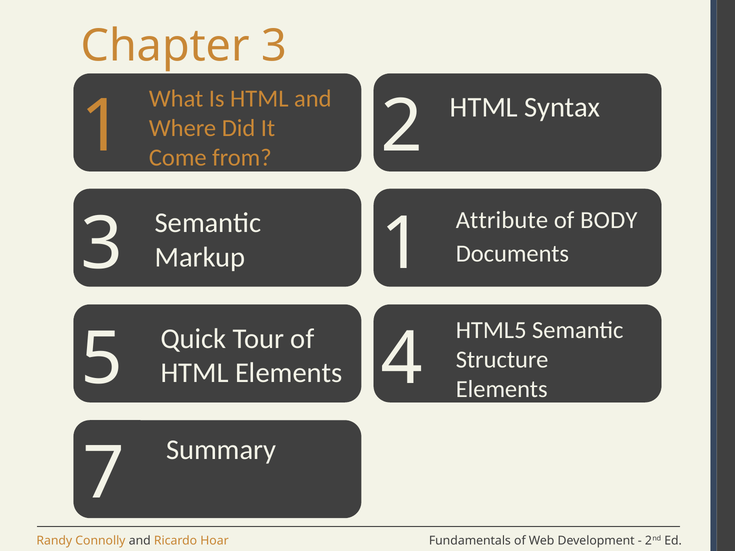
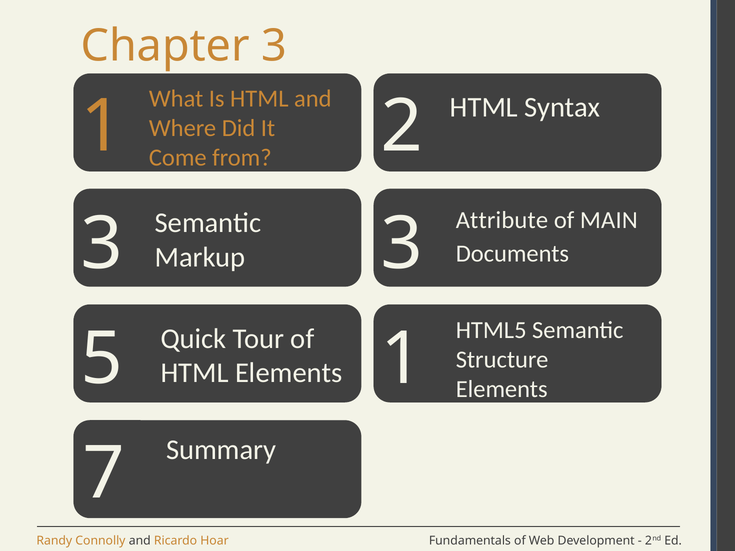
BODY: BODY -> MAIN
1 at (402, 244): 1 -> 3
5 4: 4 -> 1
